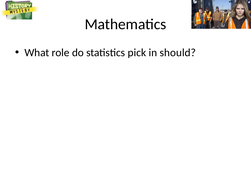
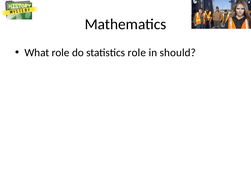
statistics pick: pick -> role
